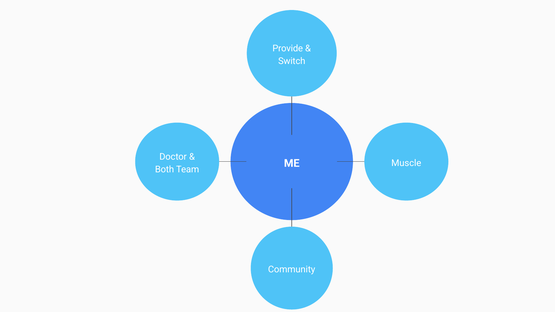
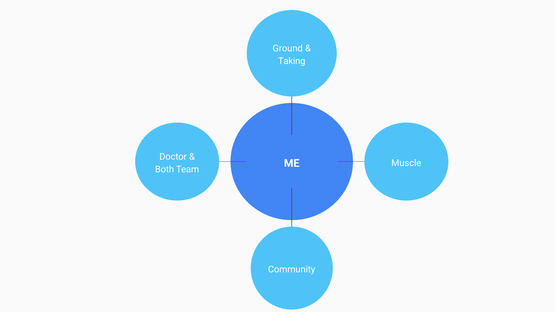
Provide: Provide -> Ground
Switch: Switch -> Taking
